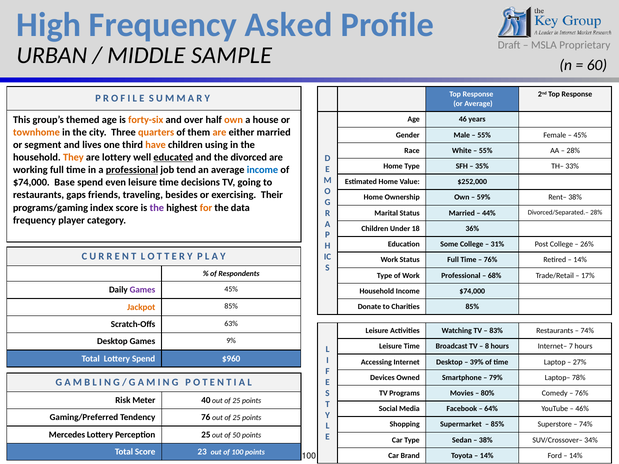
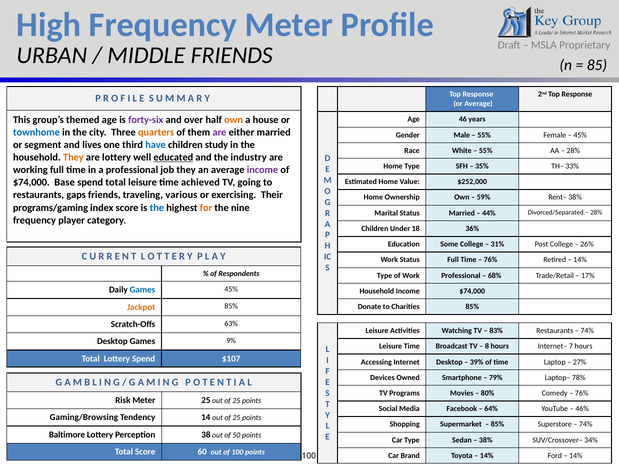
Frequency Asked: Asked -> Meter
MIDDLE SAMPLE: SAMPLE -> FRIENDS
60: 60 -> 85
forty-six colour: orange -> purple
townhome colour: orange -> blue
are at (219, 132) colour: orange -> purple
have colour: orange -> blue
using: using -> study
divorced: divorced -> industry
professional at (132, 170) underline: present -> none
job tend: tend -> they
income at (262, 170) colour: blue -> purple
spend even: even -> total
decisions: decisions -> achieved
besides: besides -> various
the at (157, 208) colour: purple -> blue
data: data -> nine
Games at (142, 290) colour: purple -> blue
$960: $960 -> $107
Meter 40: 40 -> 25
Gaming/Preferred: Gaming/Preferred -> Gaming/Browsing
76: 76 -> 14
Mercedes: Mercedes -> Baltimore
Perception 25: 25 -> 38
23: 23 -> 60
